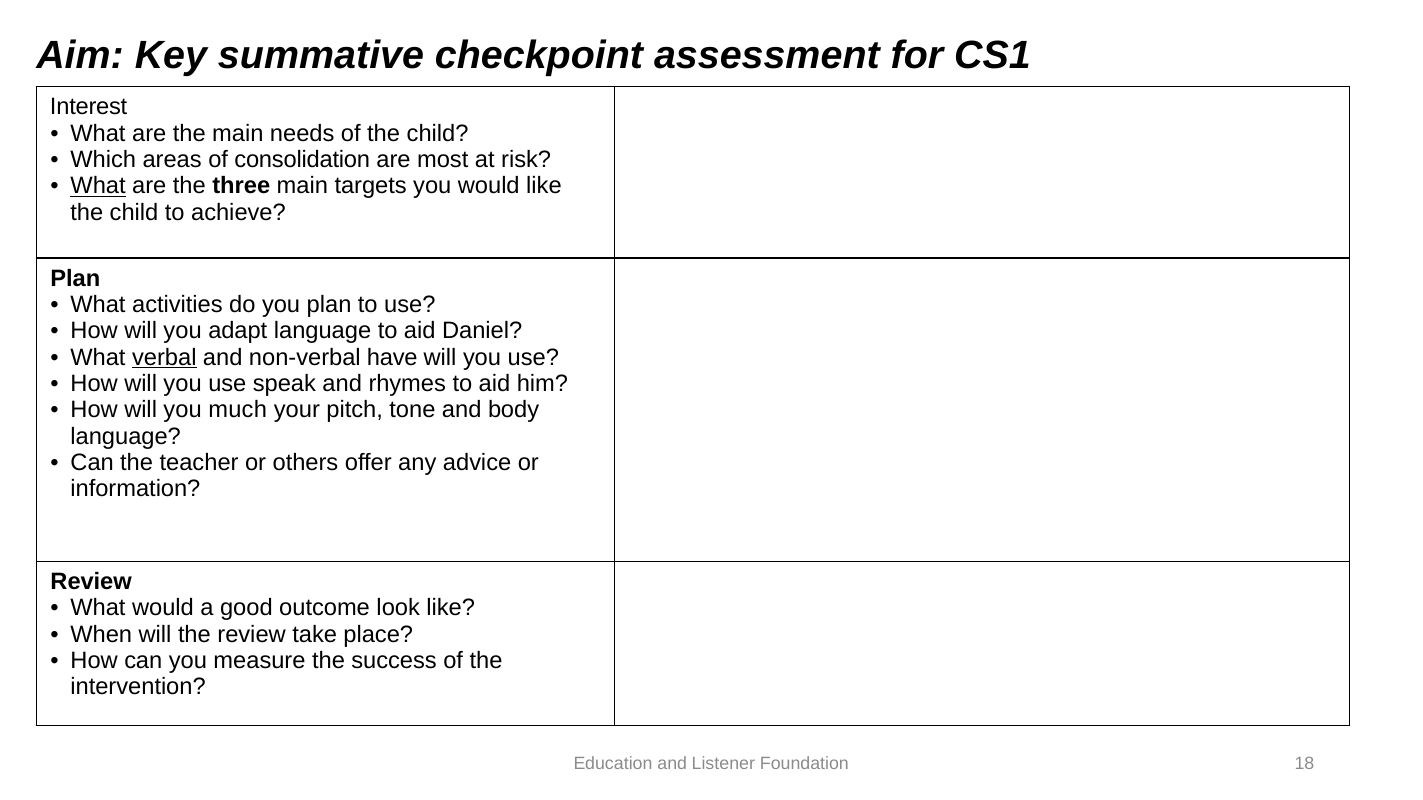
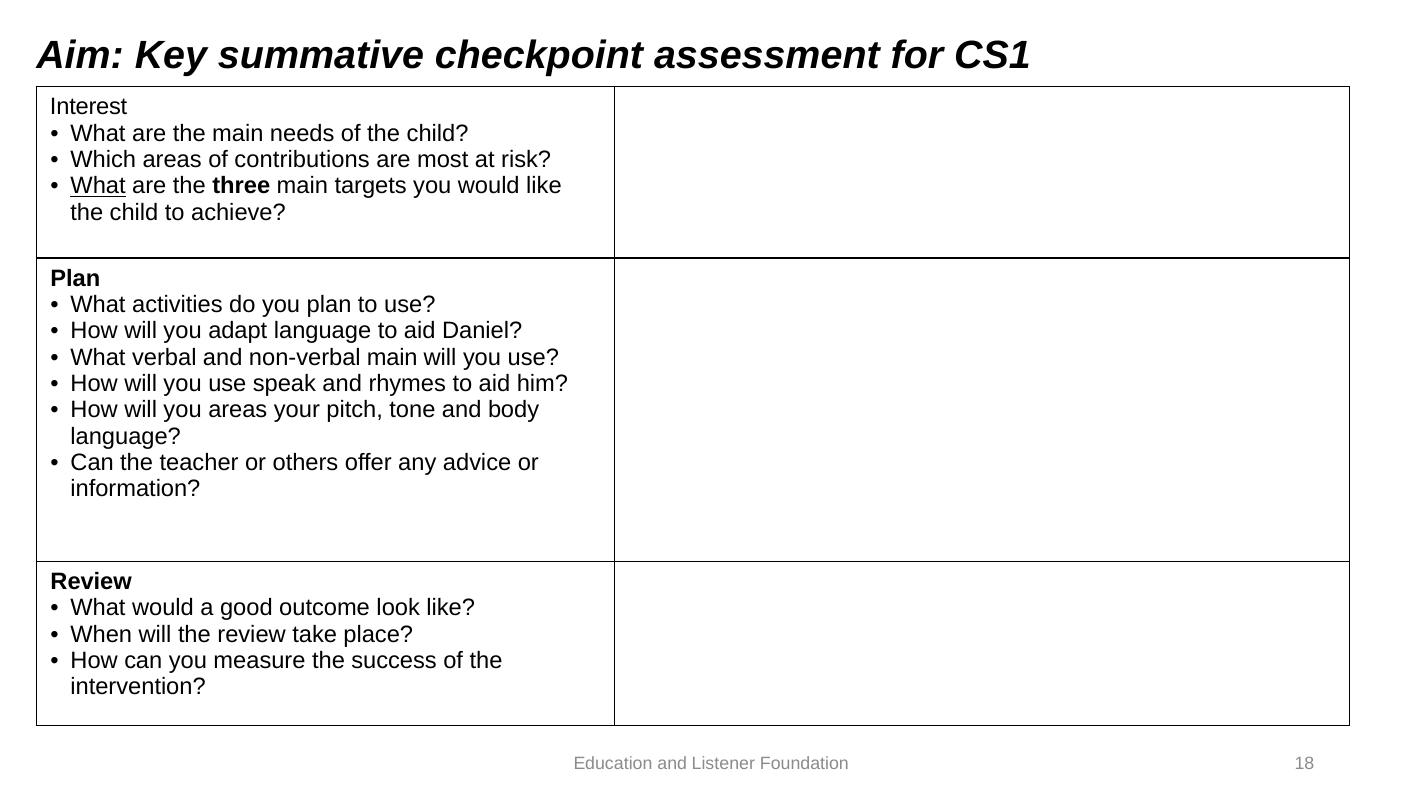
consolidation: consolidation -> contributions
verbal underline: present -> none
non-verbal have: have -> main
you much: much -> areas
